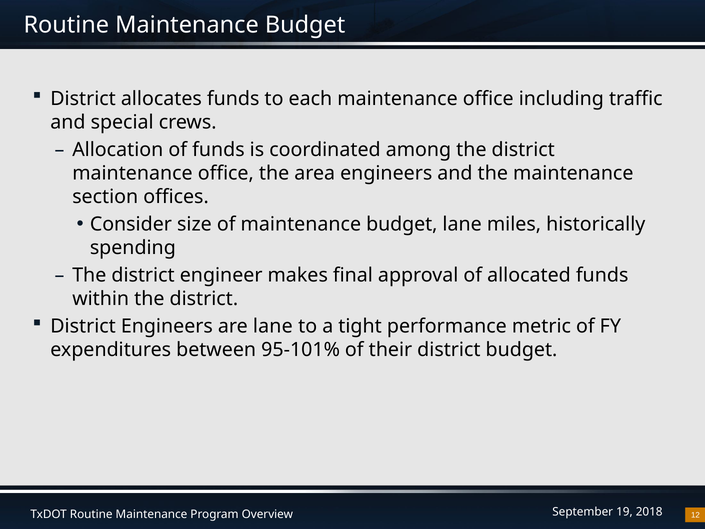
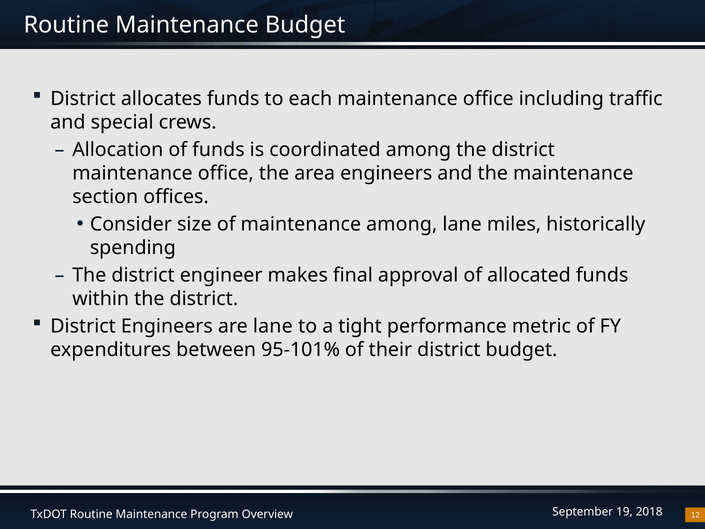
of maintenance budget: budget -> among
